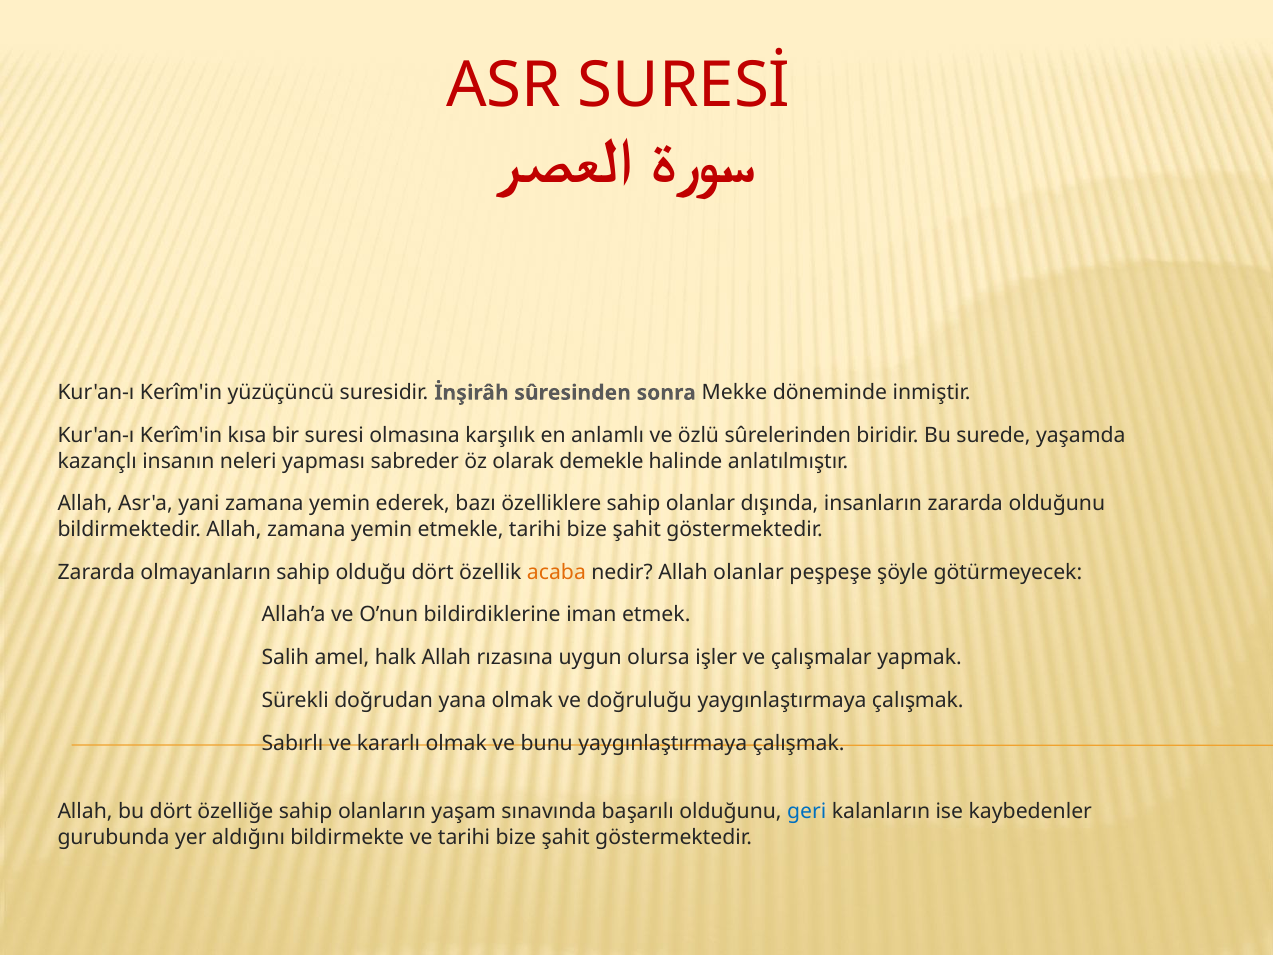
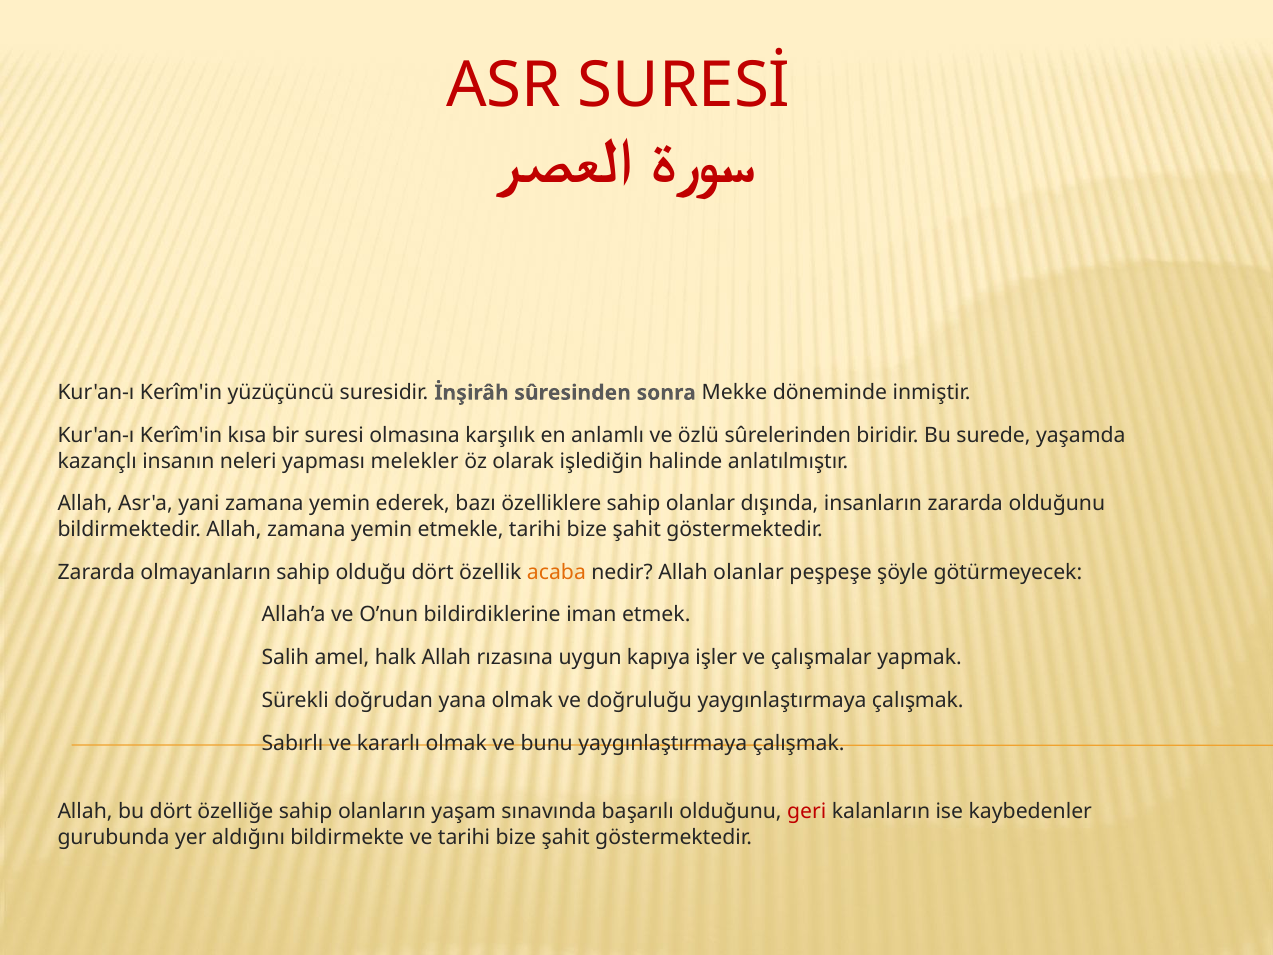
sabreder: sabreder -> melekler
demekle: demekle -> işlediğin
olursa: olursa -> kapıya
geri colour: blue -> red
